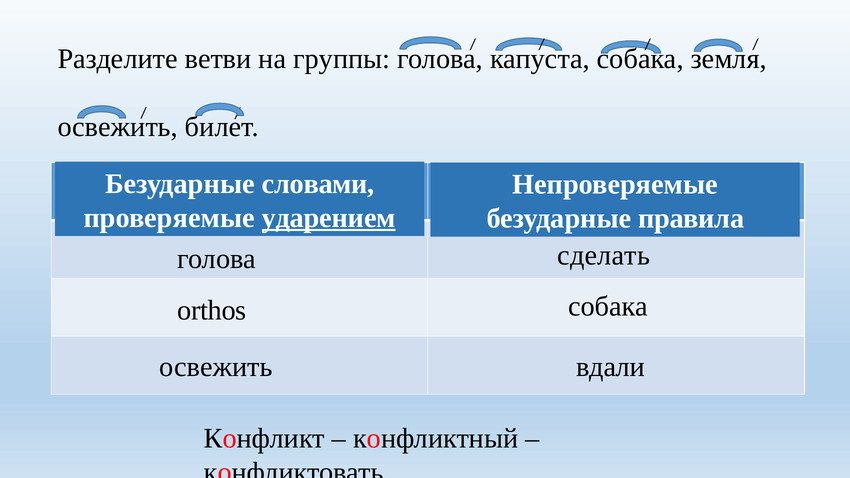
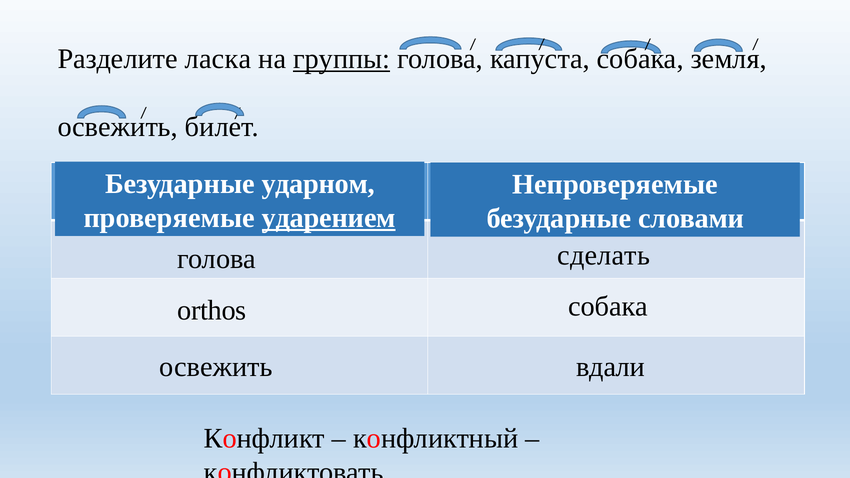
ветви: ветви -> ласка
группы underline: none -> present
словами: словами -> ударном
правила: правила -> словами
